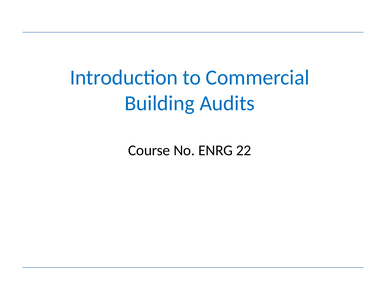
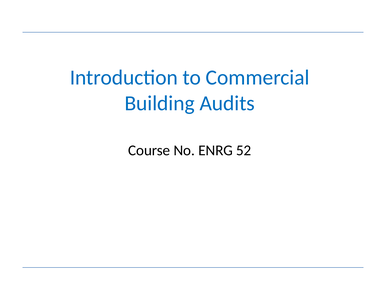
22: 22 -> 52
